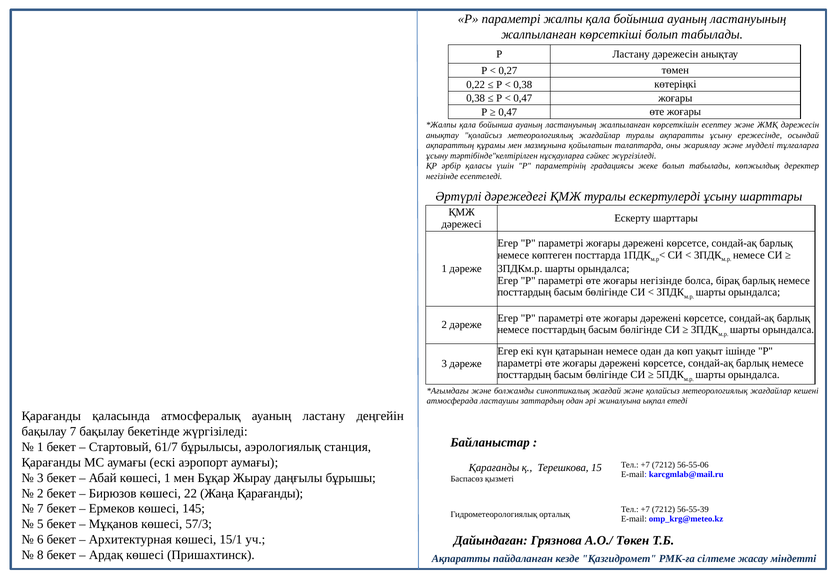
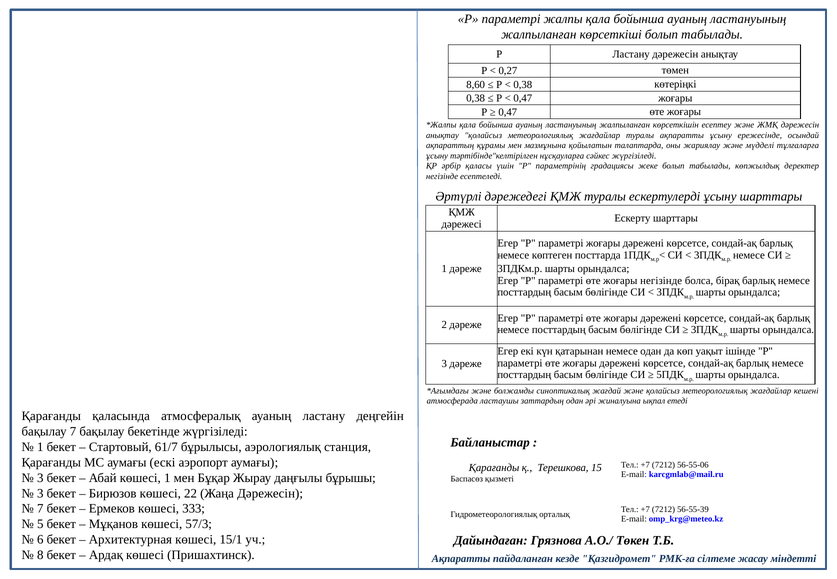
0,22: 0,22 -> 8,60
2 at (40, 494): 2 -> 3
Жаңа Қарағанды: Қарағанды -> Дәрежесін
145: 145 -> 333
